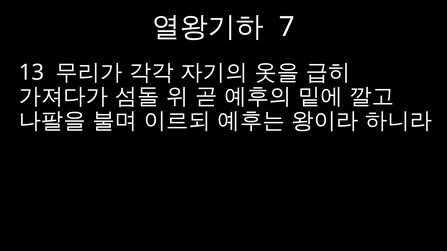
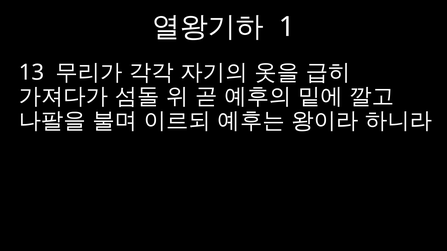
7: 7 -> 1
